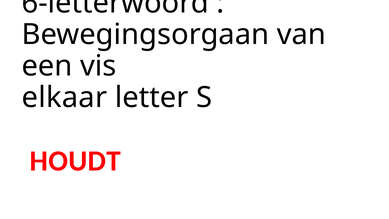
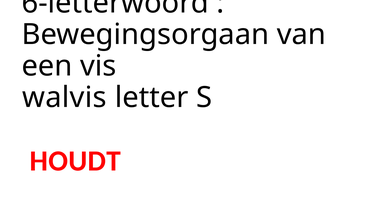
elkaar: elkaar -> walvis
